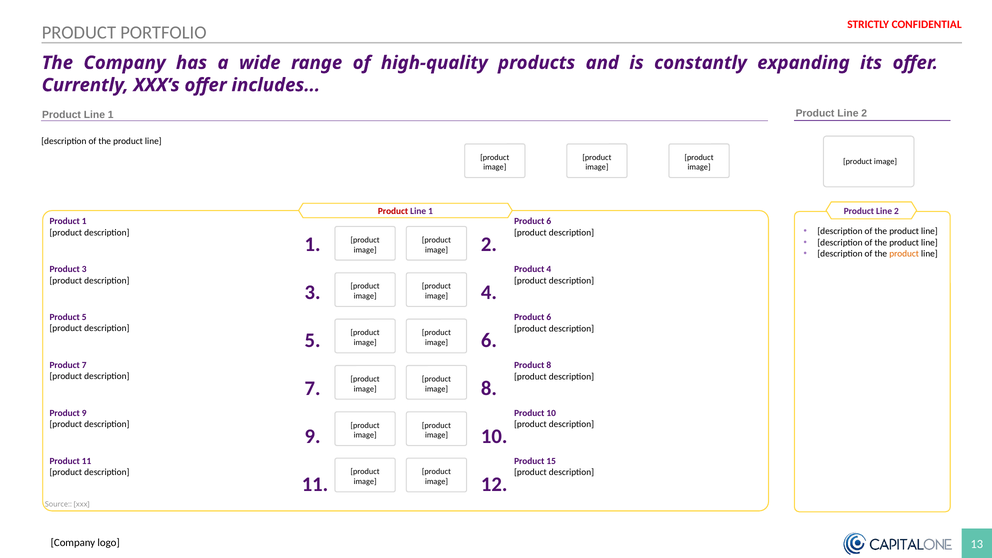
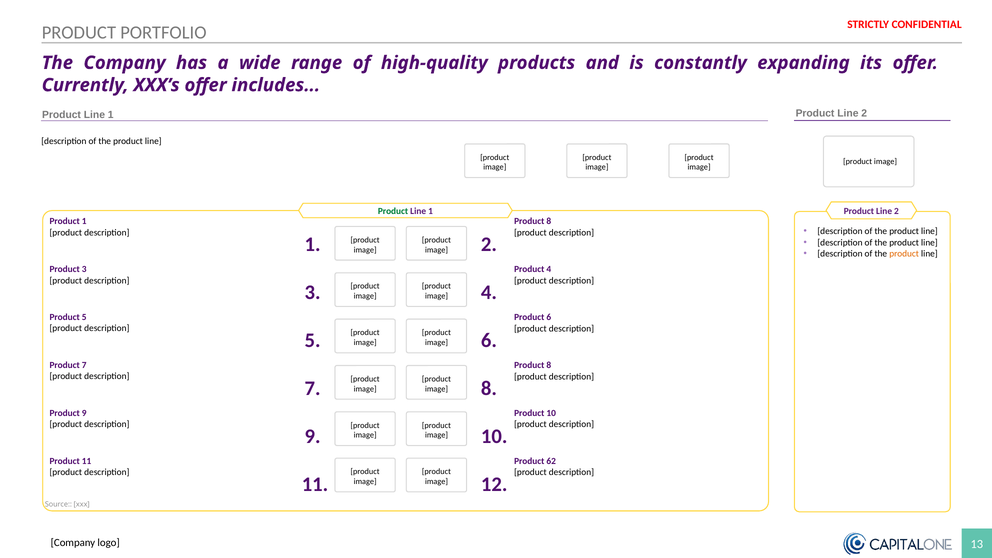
Product at (393, 211) colour: red -> green
6 at (549, 221): 6 -> 8
15: 15 -> 62
